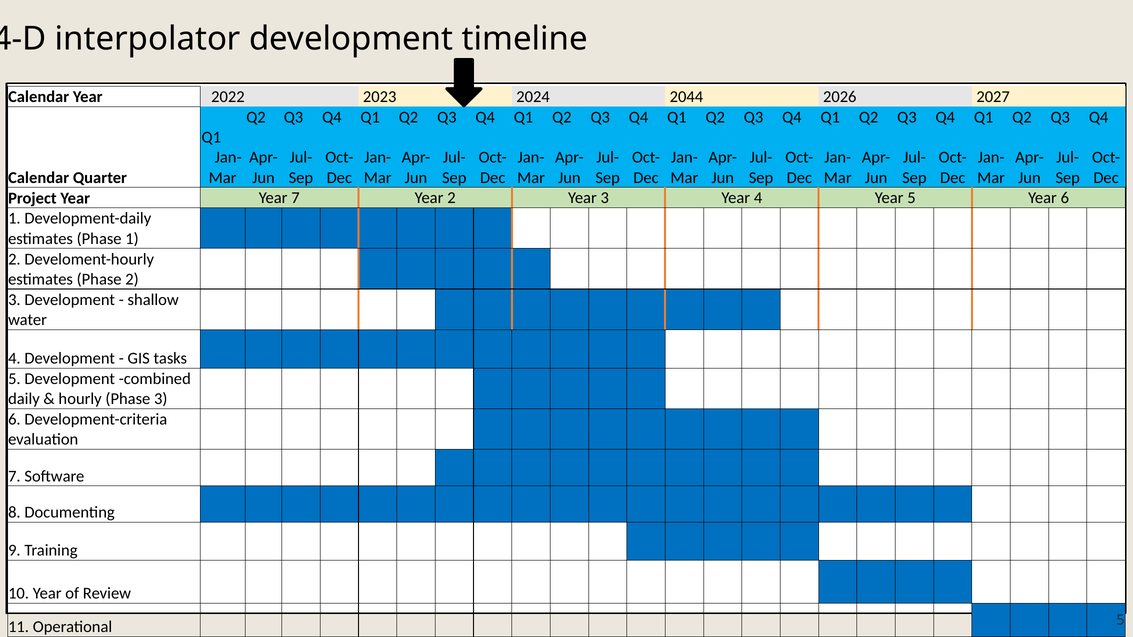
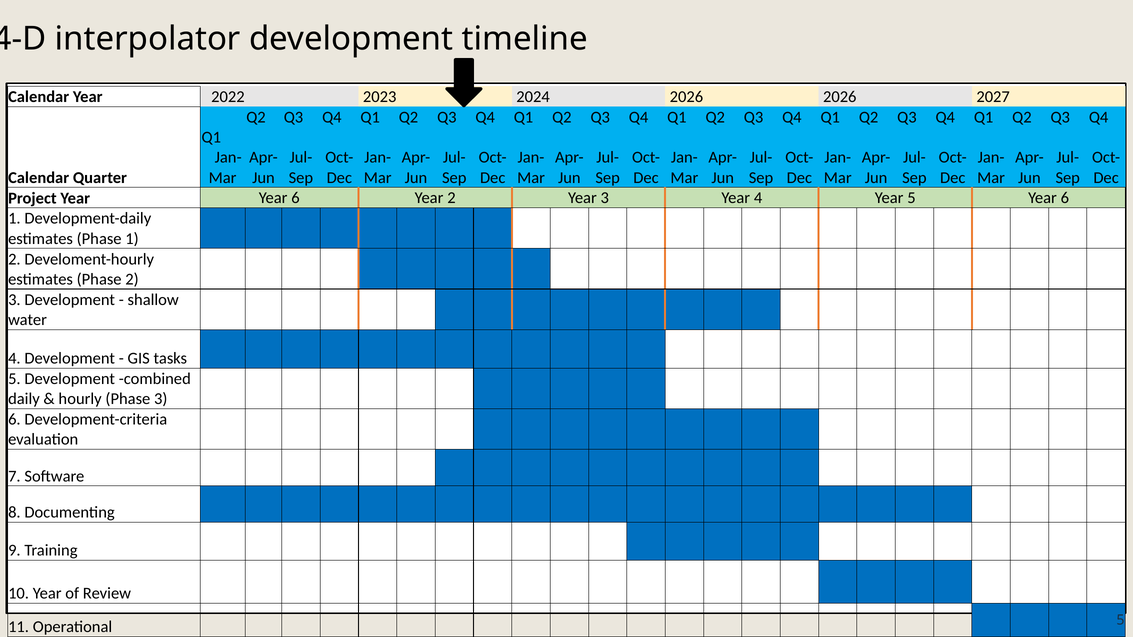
2024 2044: 2044 -> 2026
Year Year 7: 7 -> 6
